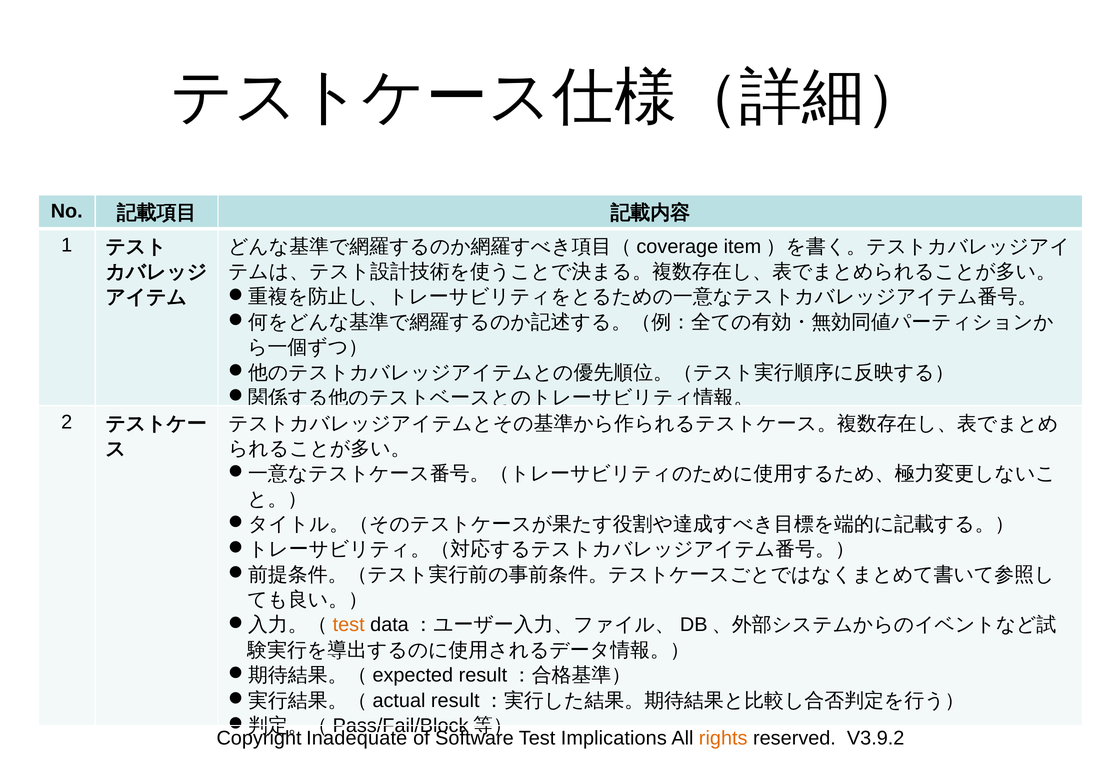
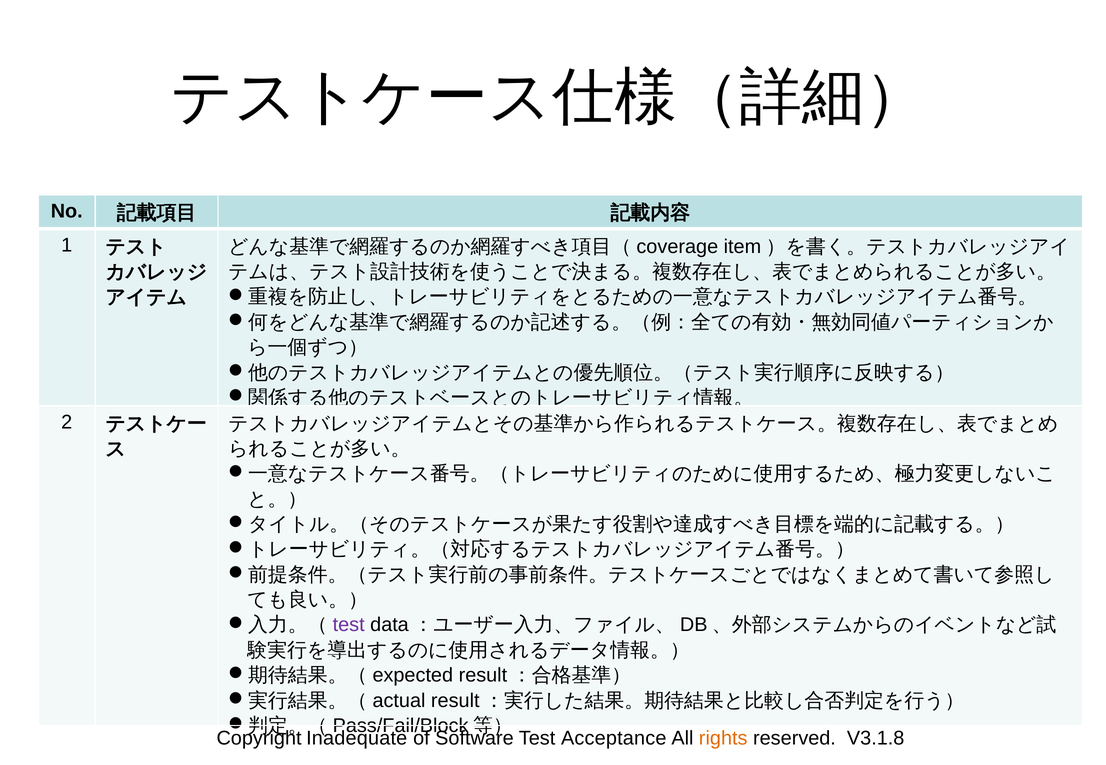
test at (349, 625) colour: orange -> purple
Implications: Implications -> Acceptance
V3.9.2: V3.9.2 -> V3.1.8
